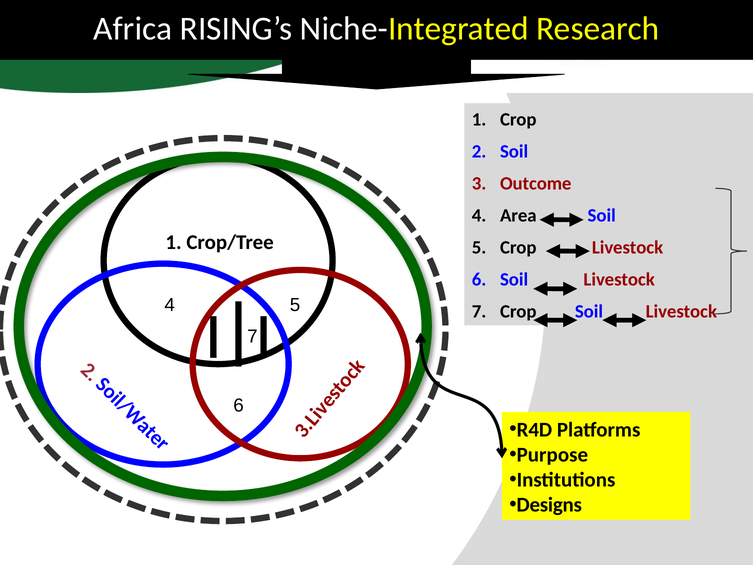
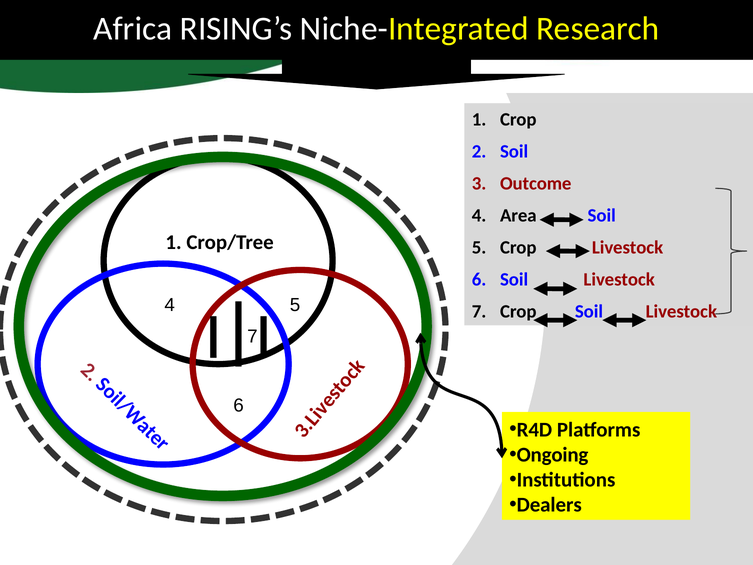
Purpose: Purpose -> Ongoing
Designs: Designs -> Dealers
